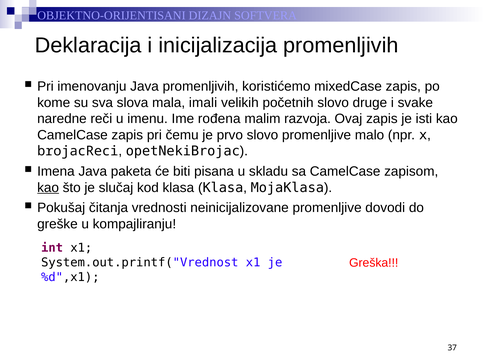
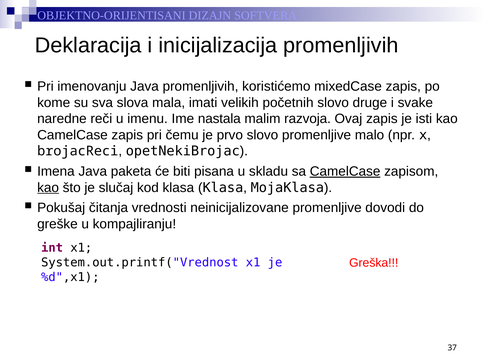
imali: imali -> imati
rođena: rođena -> nastala
CamelCase at (345, 172) underline: none -> present
